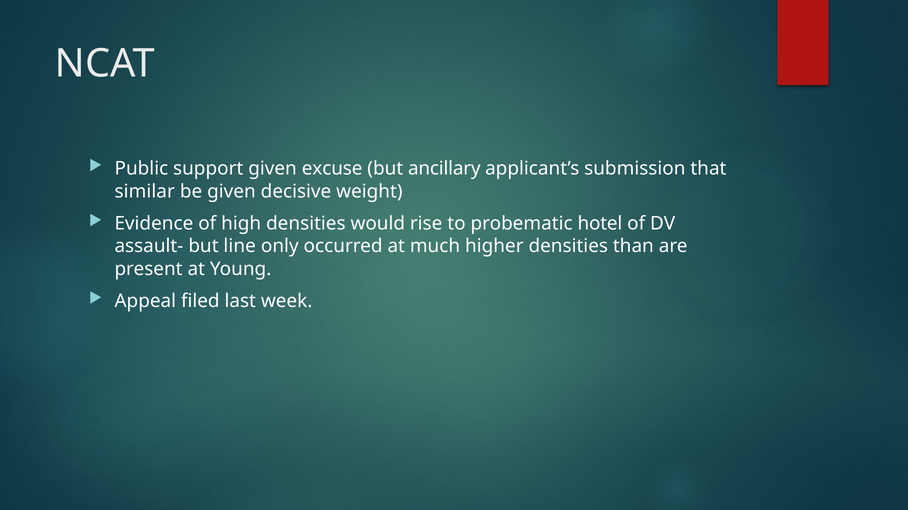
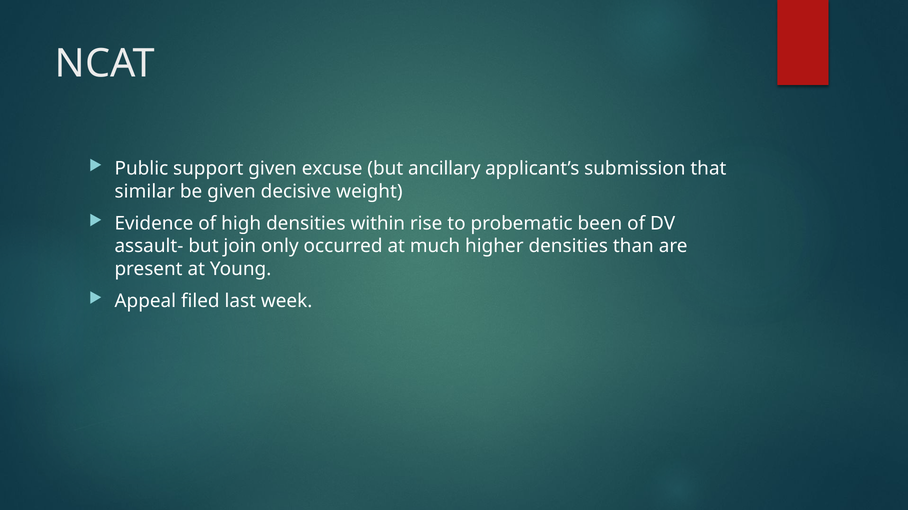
would: would -> within
hotel: hotel -> been
line: line -> join
